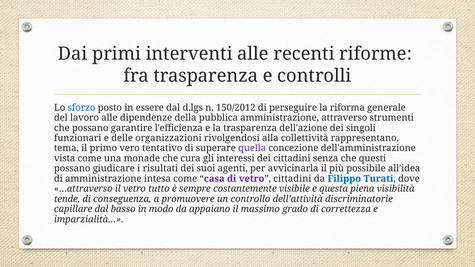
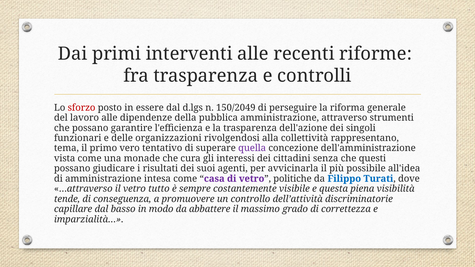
sforzo colour: blue -> red
150/2012: 150/2012 -> 150/2049
vetro cittadini: cittadini -> politiche
appaiano: appaiano -> abbattere
